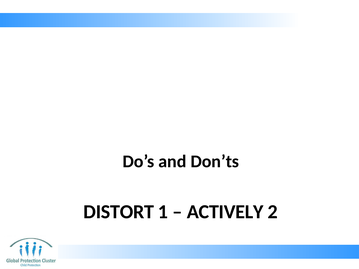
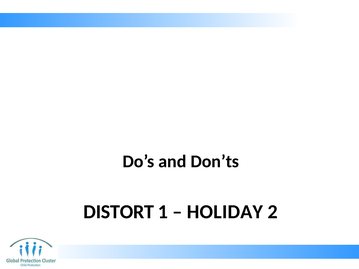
ACTIVELY: ACTIVELY -> HOLIDAY
